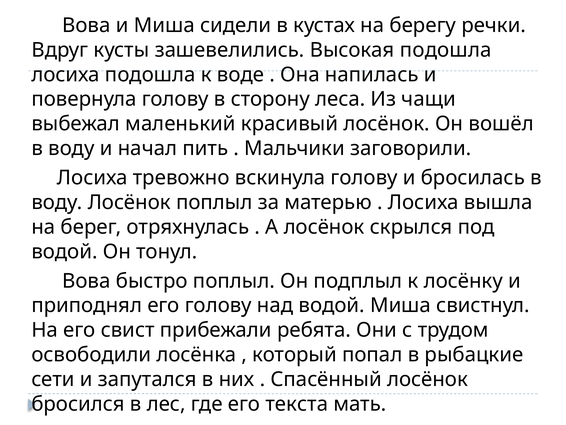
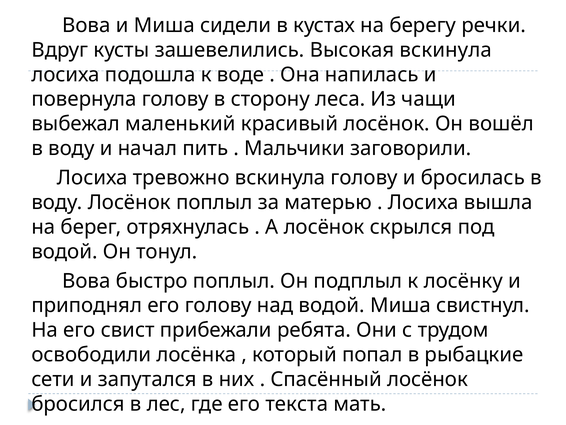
Высокая подошла: подошла -> вскинула
